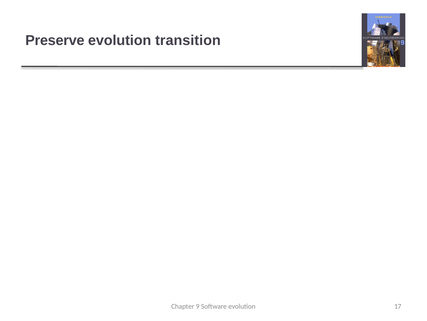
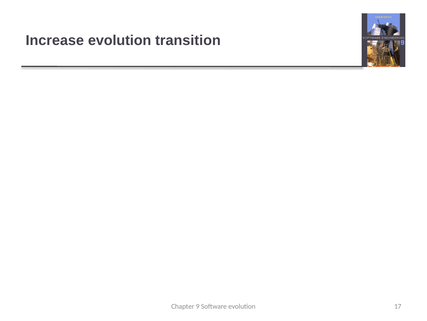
Preserve: Preserve -> Increase
